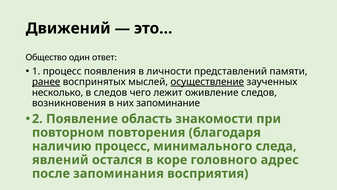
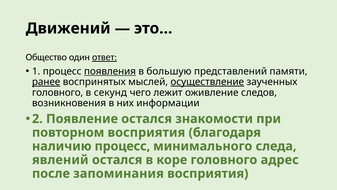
ответ underline: none -> present
появления underline: none -> present
личности: личности -> большую
несколько at (58, 92): несколько -> головного
в следов: следов -> секунд
запоминание: запоминание -> информации
Появление область: область -> остался
повторном повторения: повторения -> восприятия
